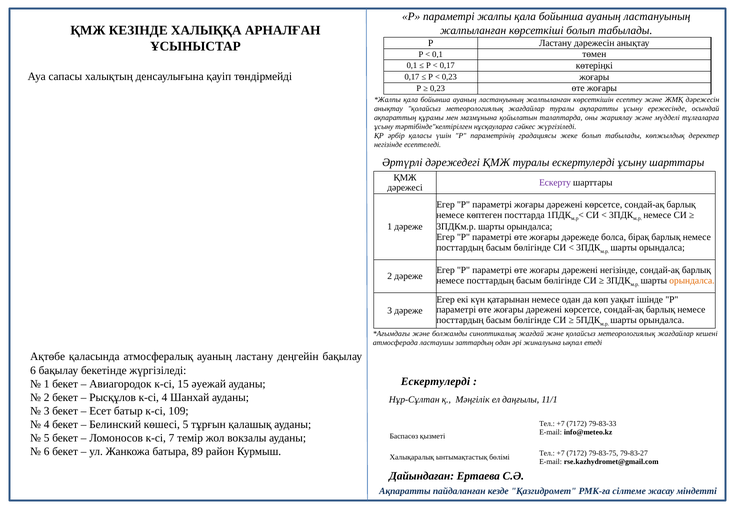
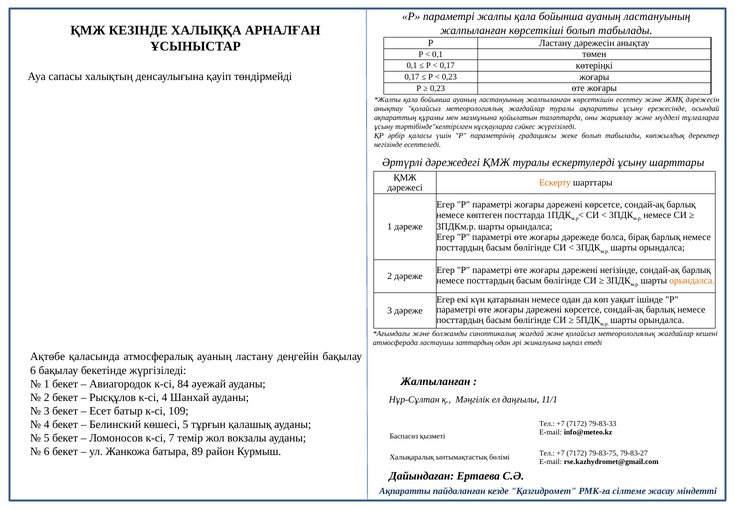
Ескерту colour: purple -> orange
Ескертулерді at (435, 382): Ескертулерді -> Жалпыланған
15: 15 -> 84
